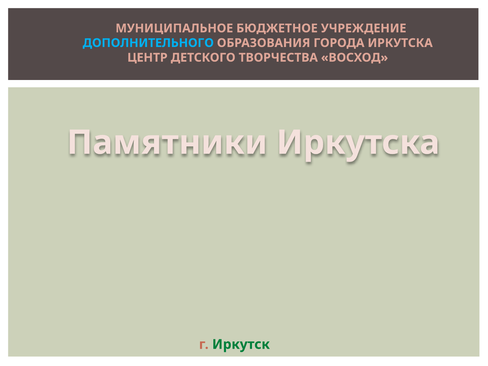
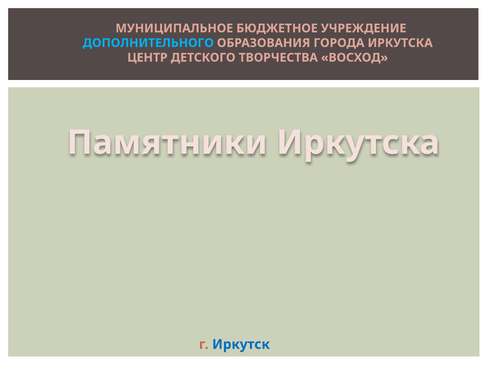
Иркутск colour: green -> blue
